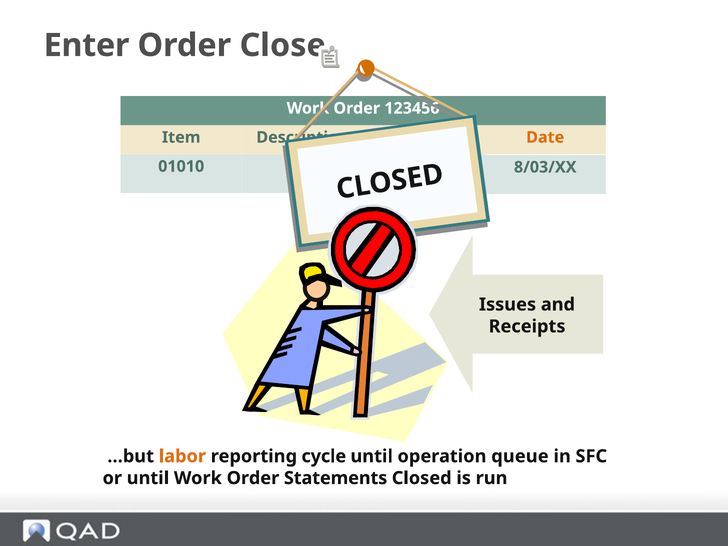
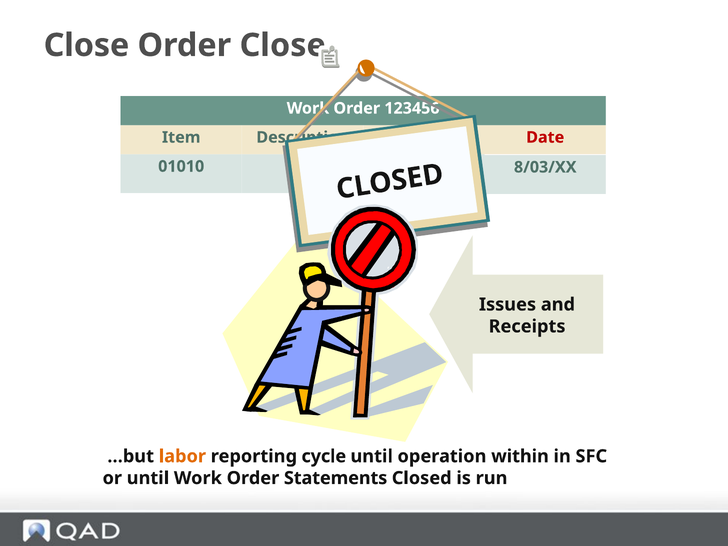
Enter at (87, 45): Enter -> Close
Date colour: orange -> red
queue: queue -> within
